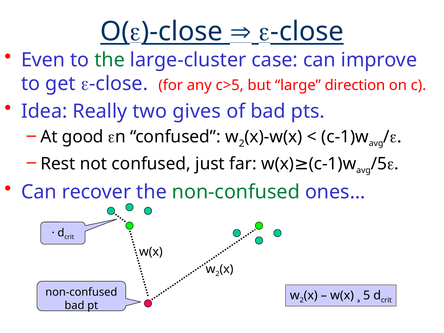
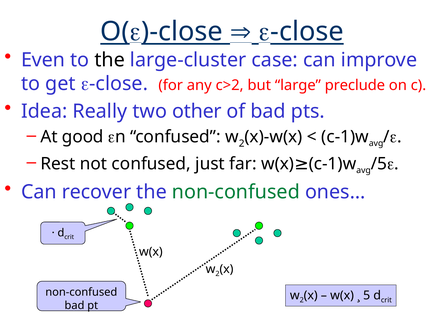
the at (110, 60) colour: green -> black
c>5: c>5 -> c>2
direction: direction -> preclude
gives: gives -> other
